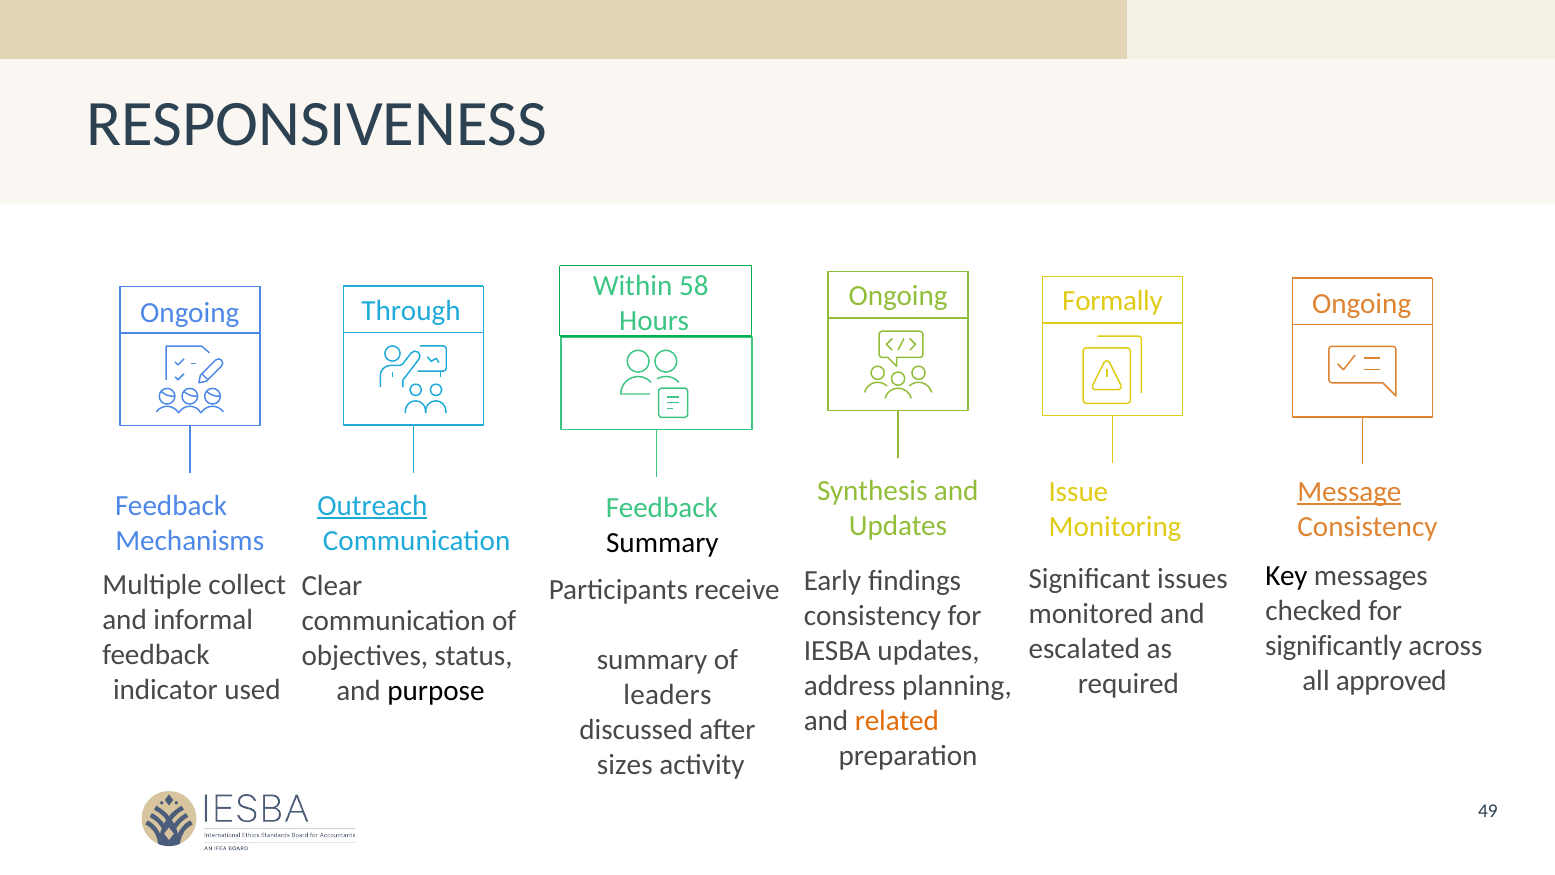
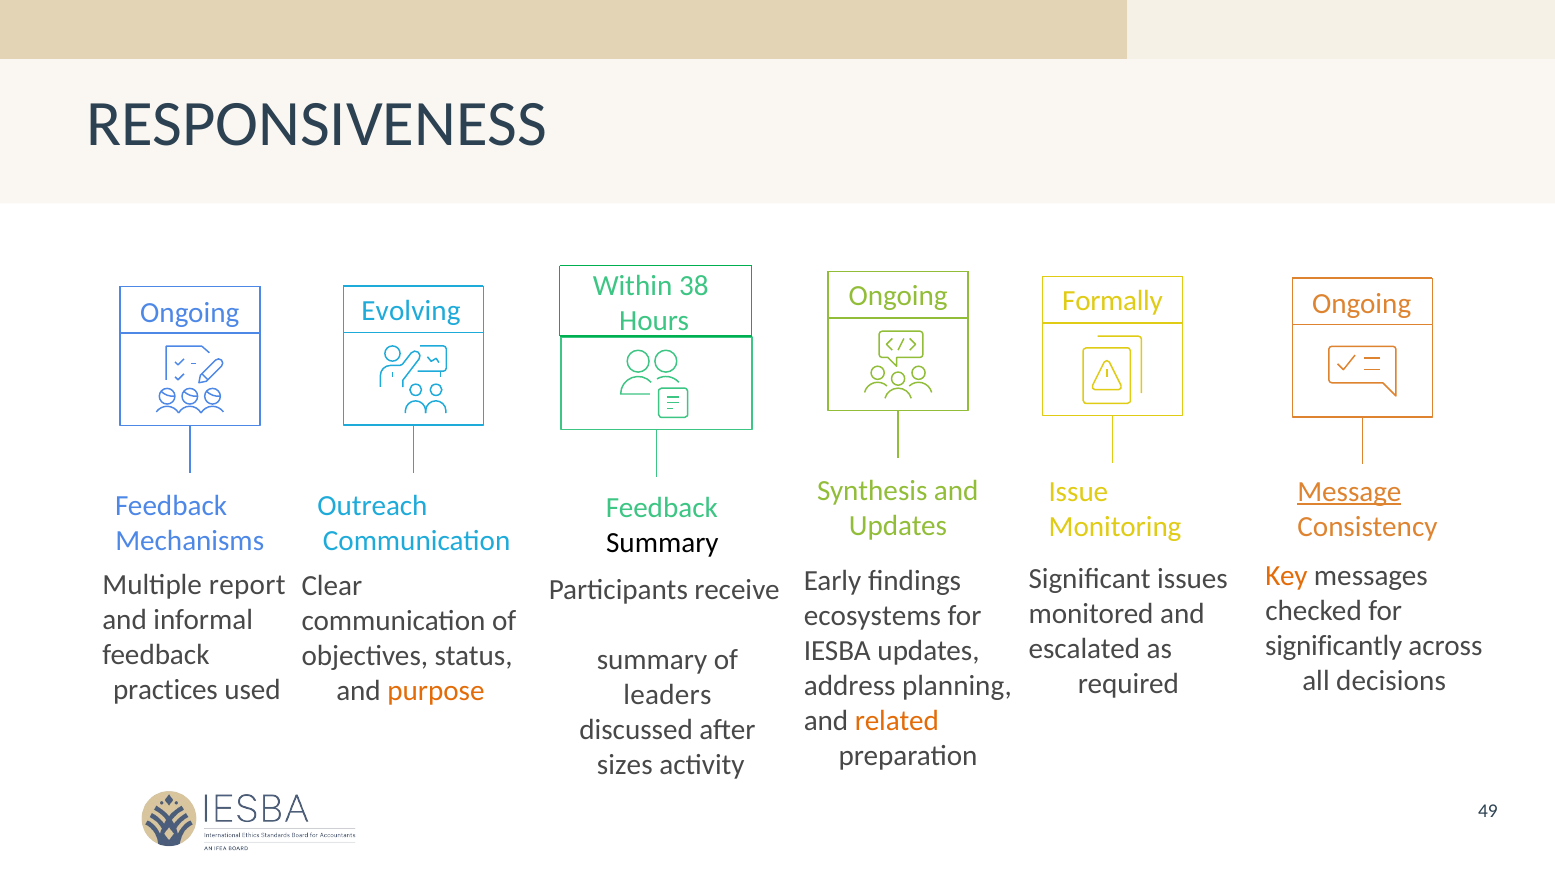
58: 58 -> 38
Through: Through -> Evolving
Outreach underline: present -> none
Key colour: black -> orange
collect: collect -> report
consistency at (872, 616): consistency -> ecosystems
approved: approved -> decisions
indicator: indicator -> practices
purpose colour: black -> orange
